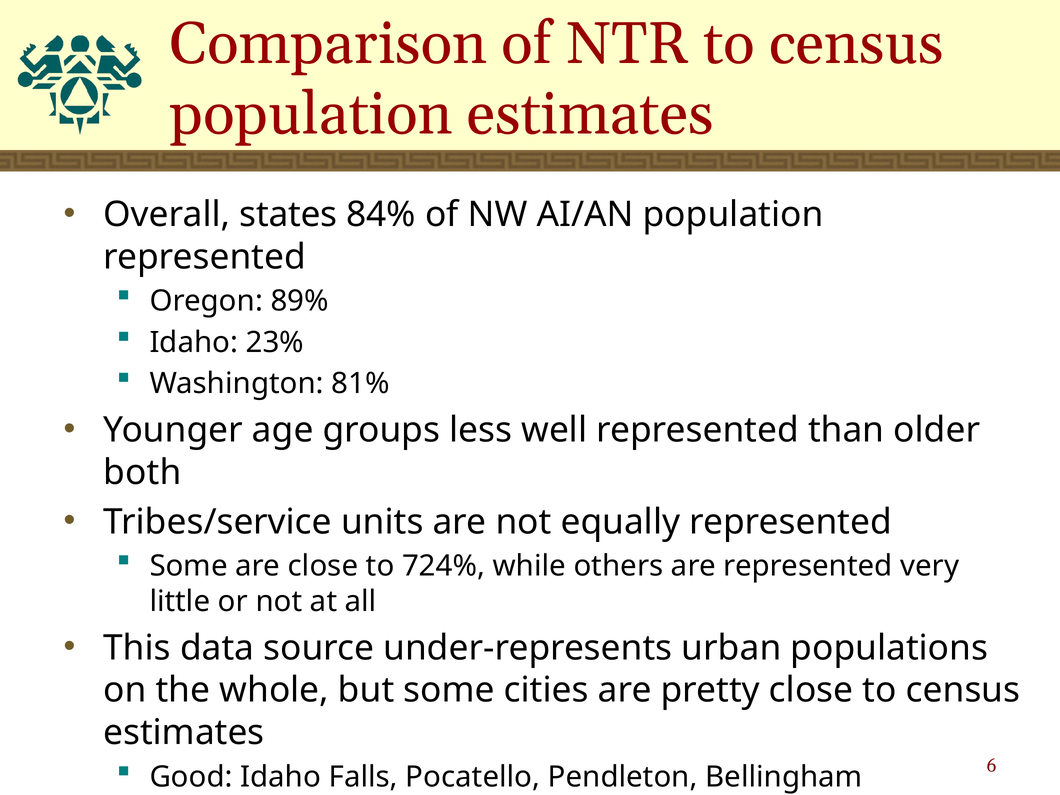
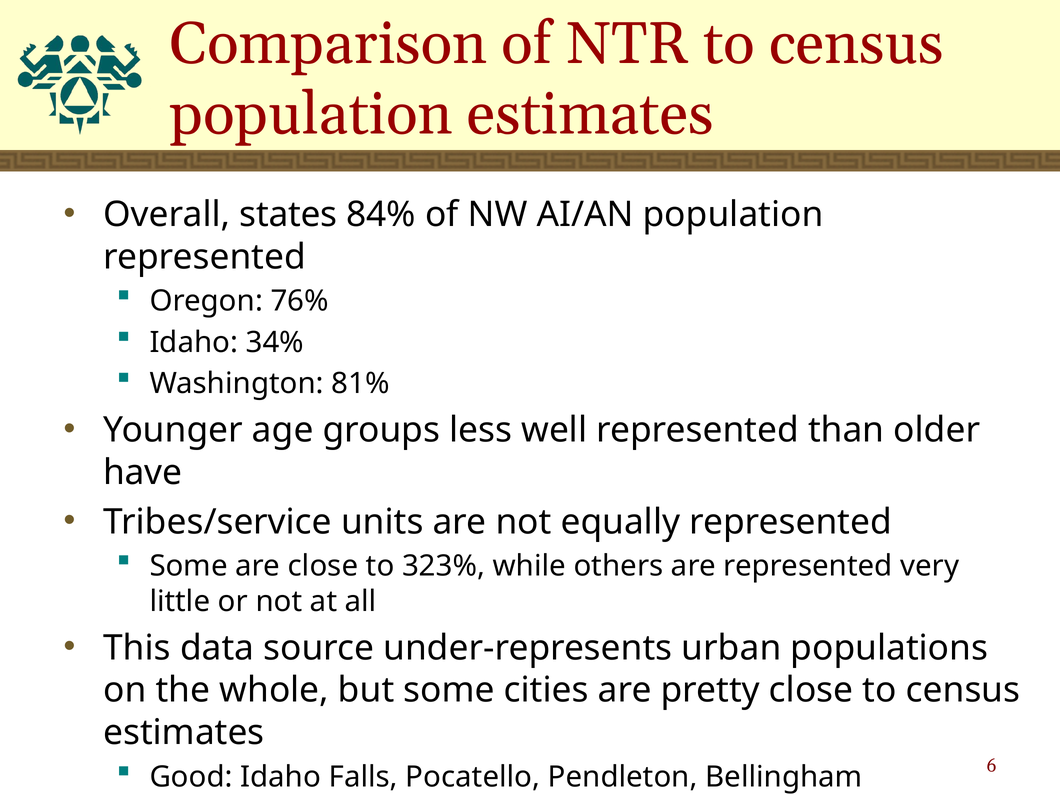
89%: 89% -> 76%
23%: 23% -> 34%
both: both -> have
724%: 724% -> 323%
